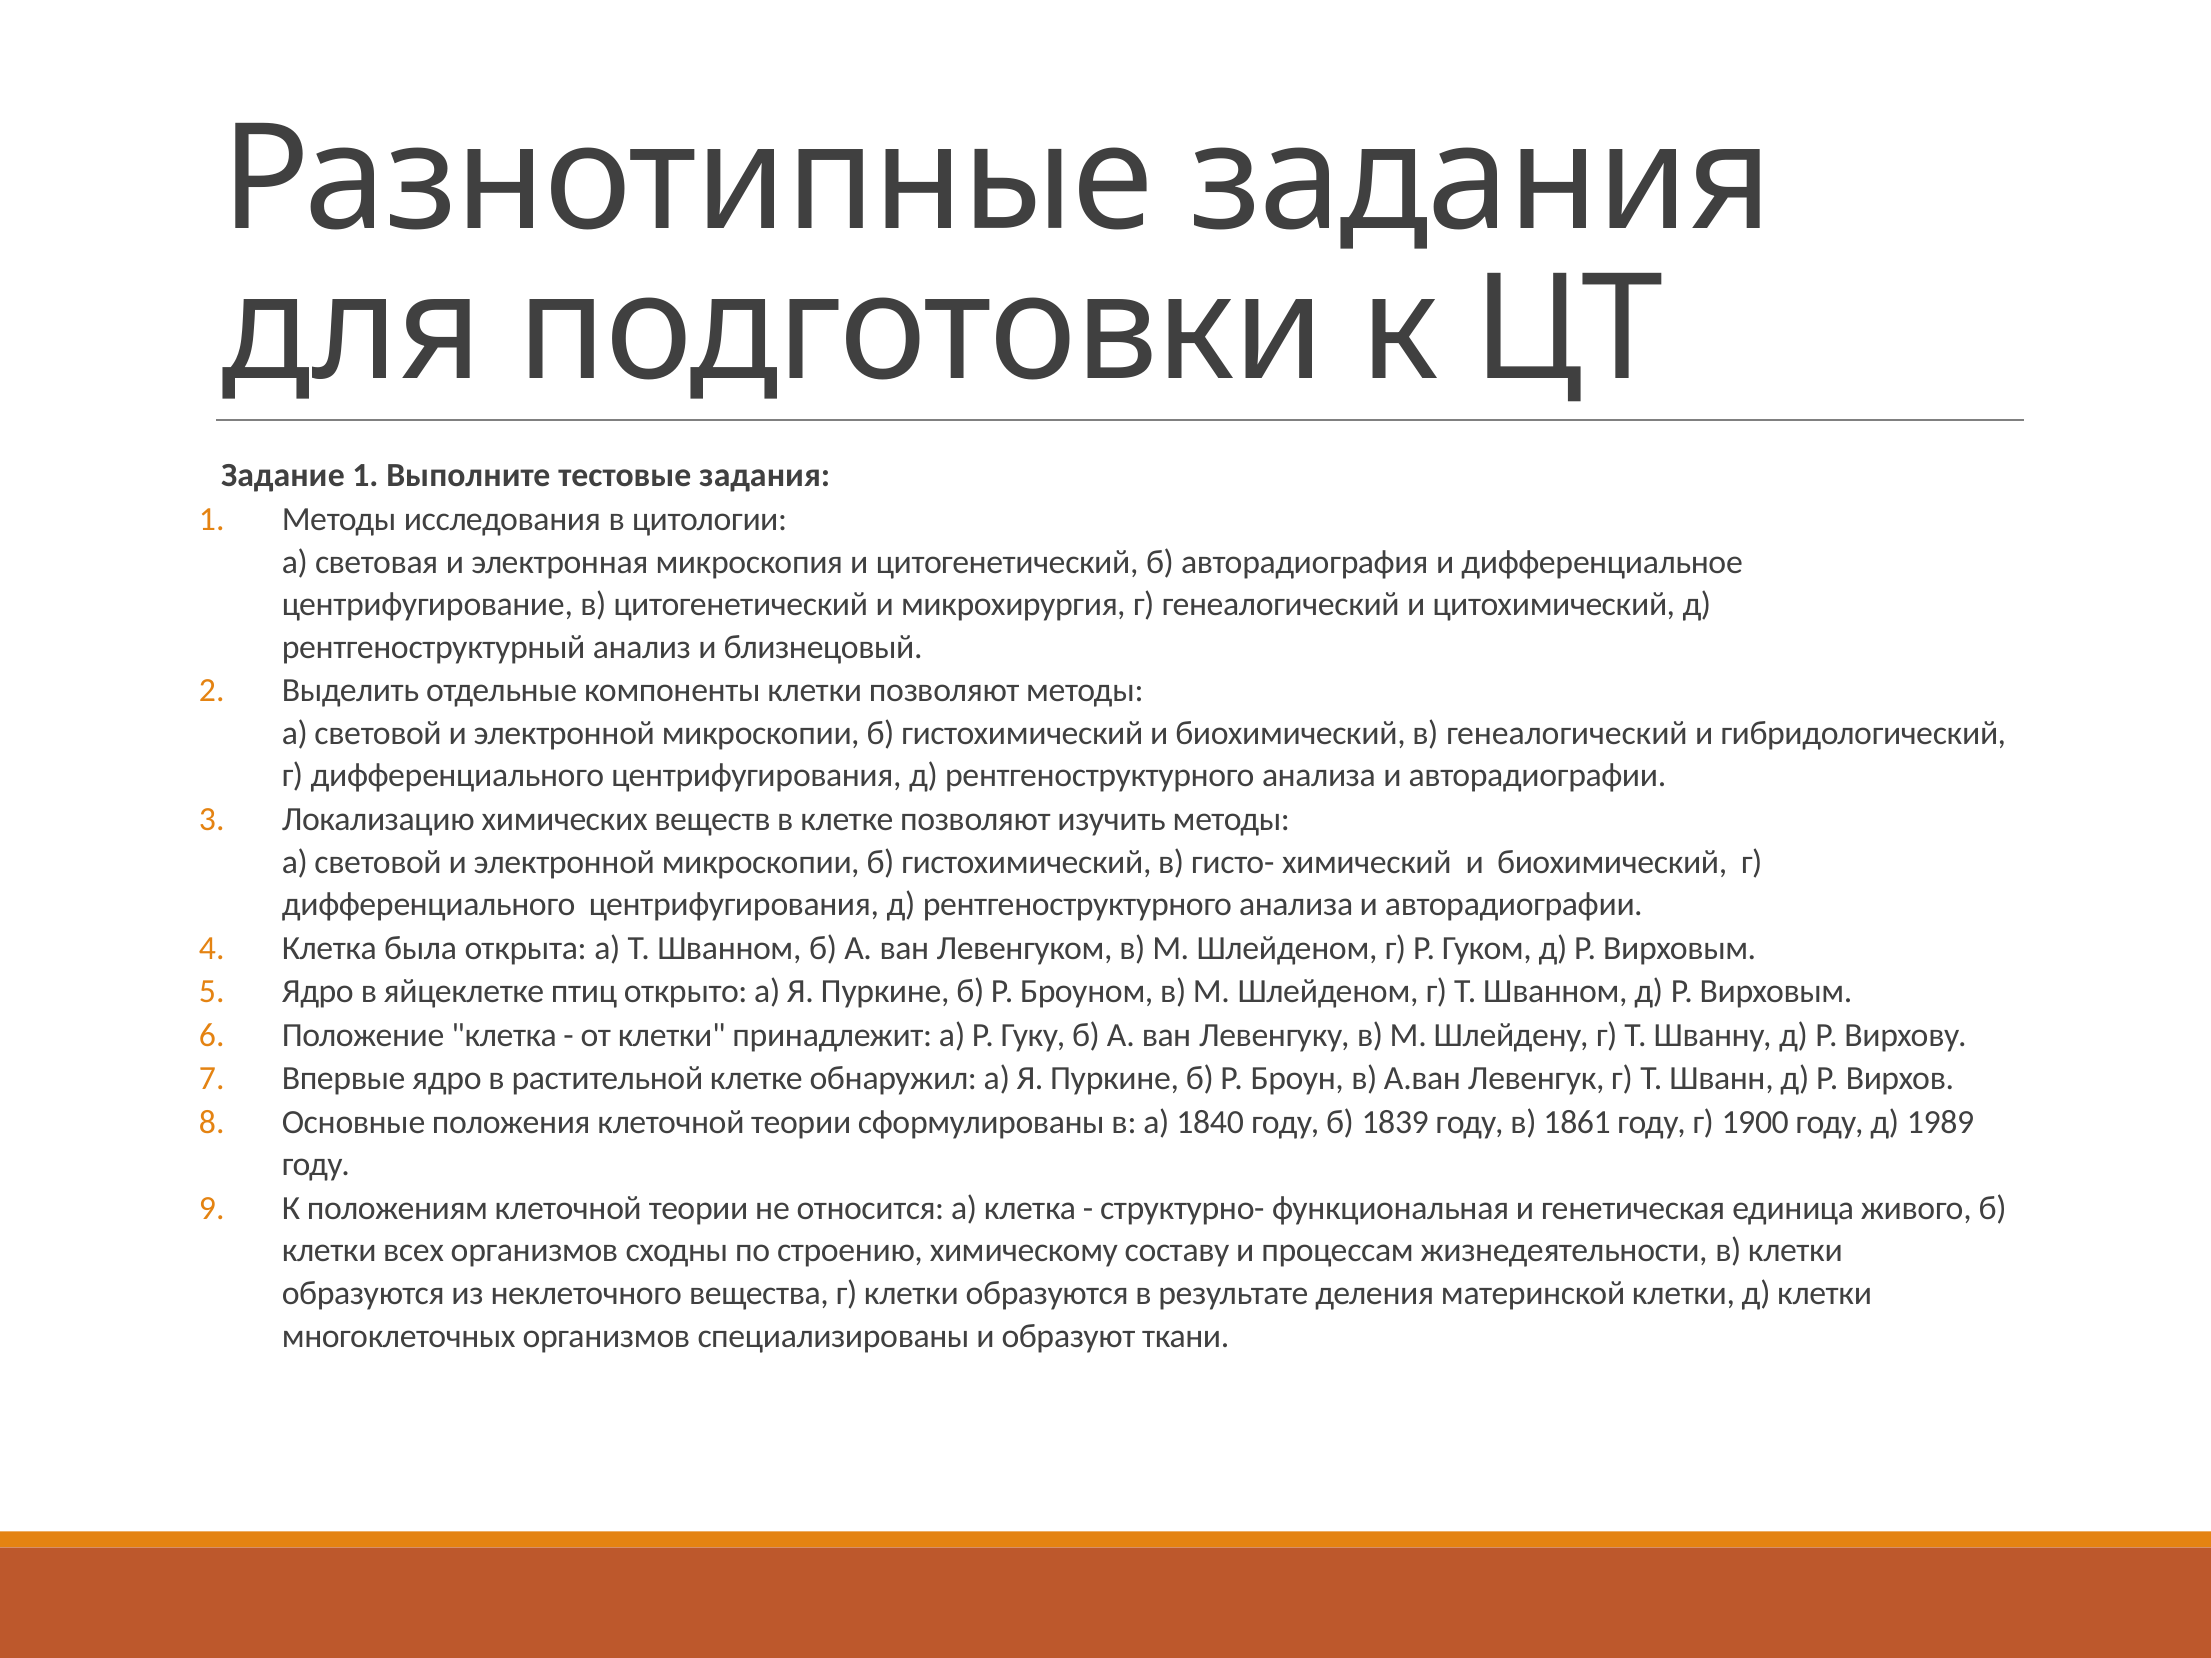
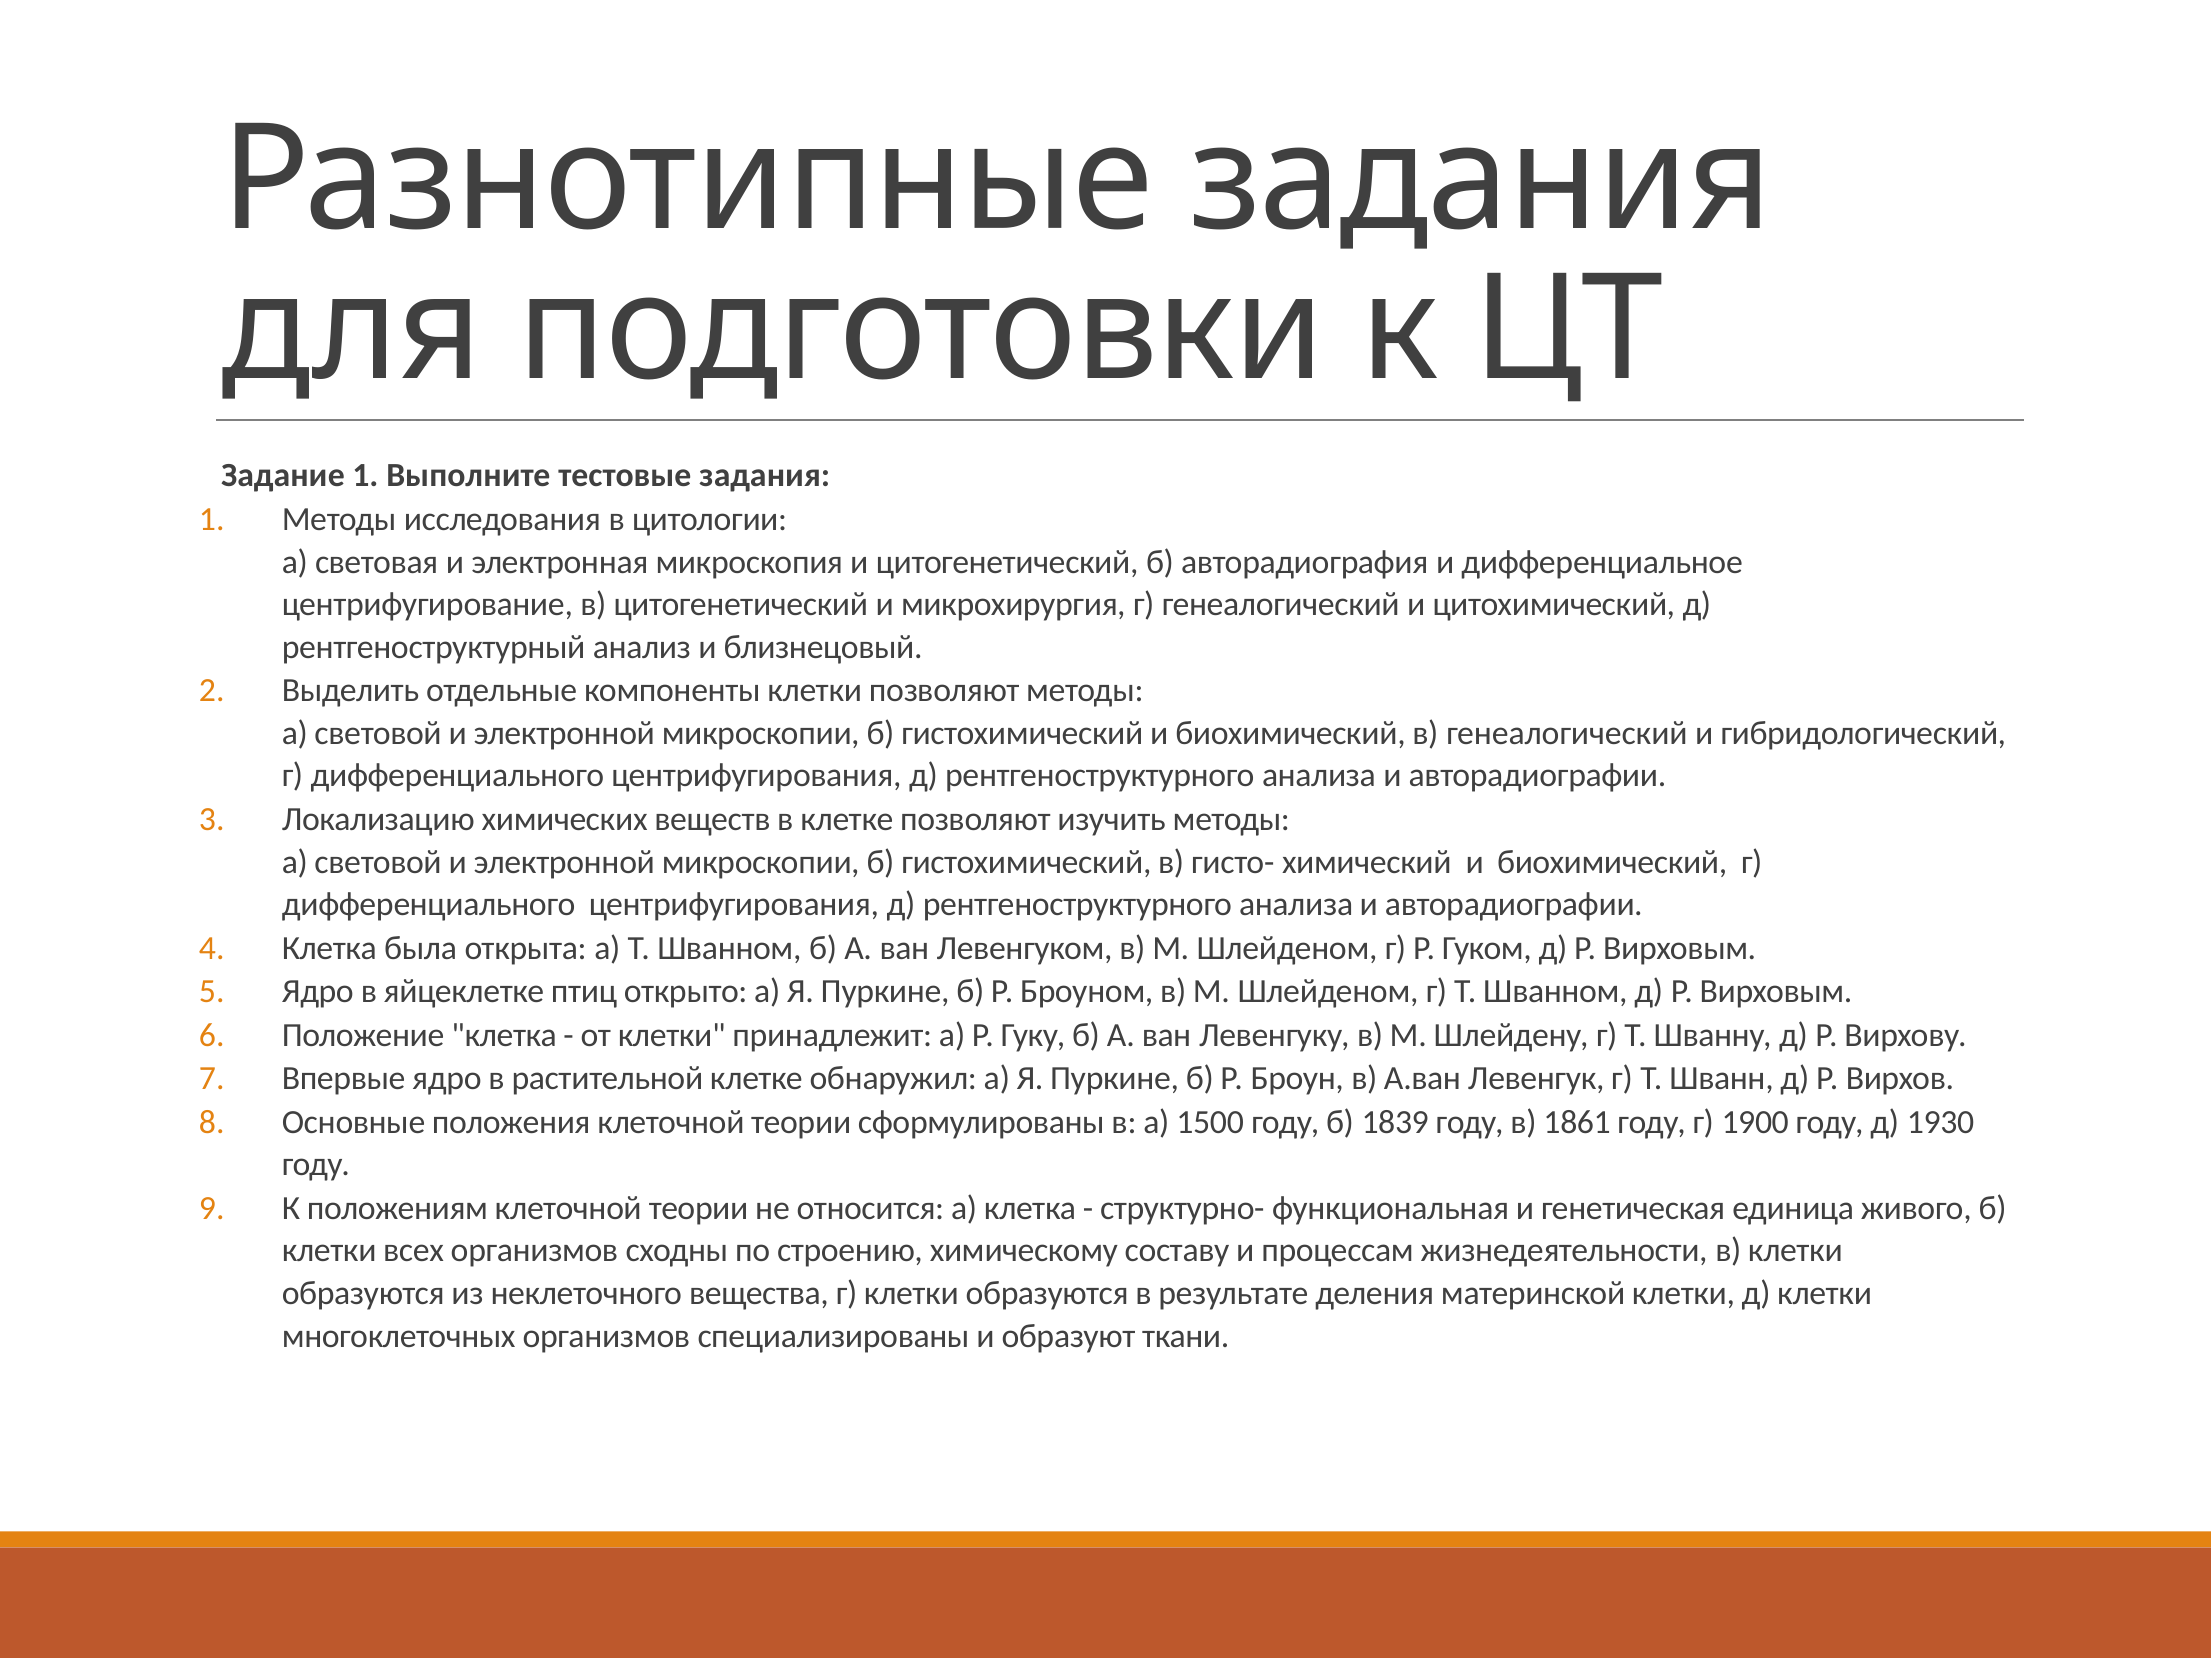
1840: 1840 -> 1500
1989: 1989 -> 1930
